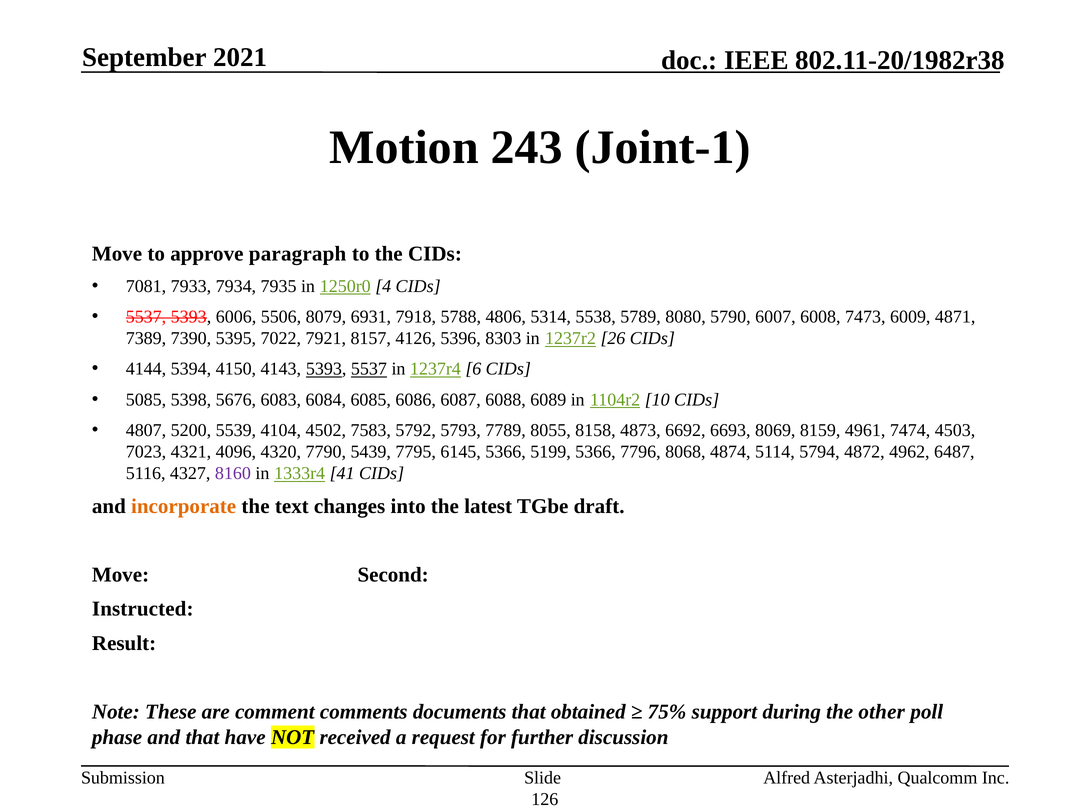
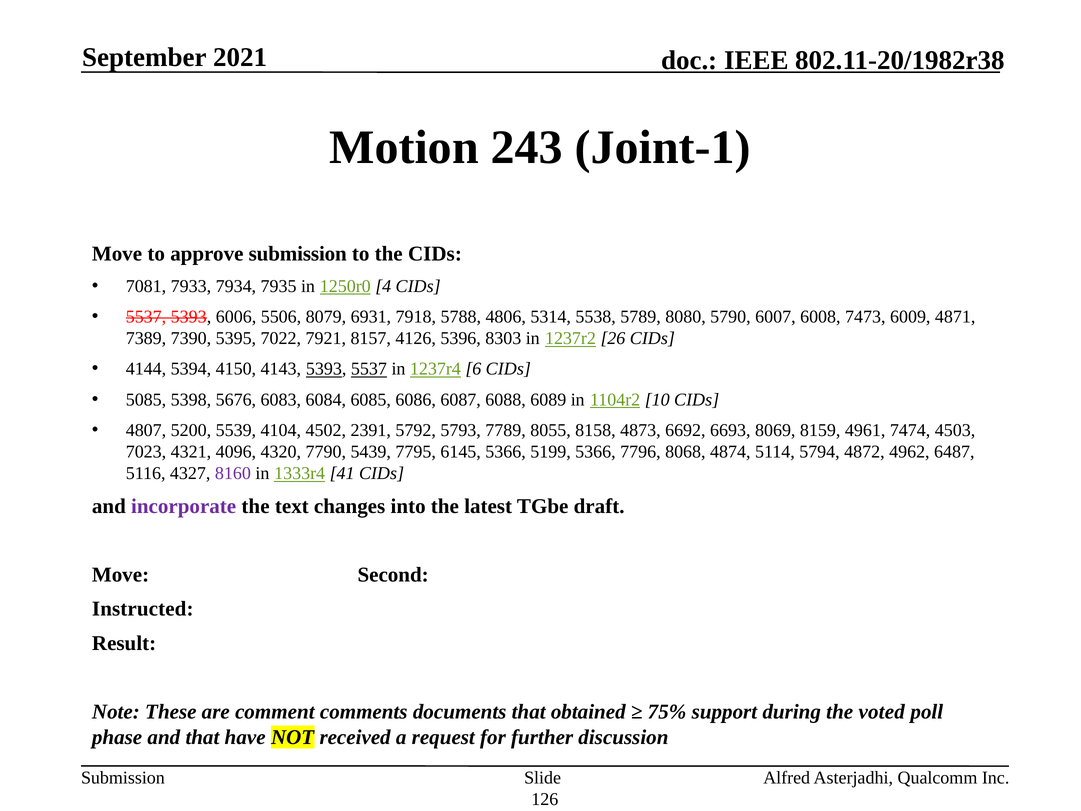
approve paragraph: paragraph -> submission
7583: 7583 -> 2391
incorporate colour: orange -> purple
other: other -> voted
